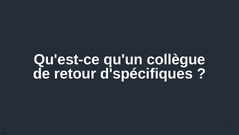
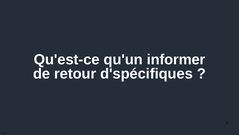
collègue: collègue -> informer
